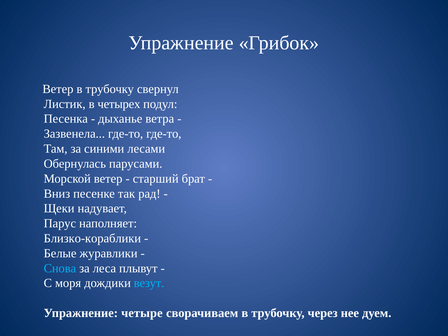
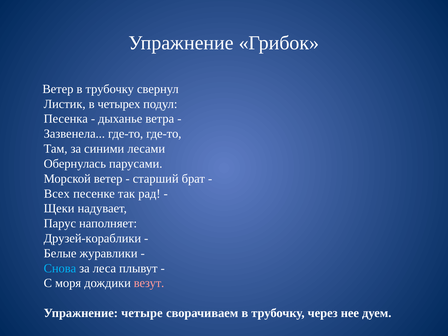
Вниз: Вниз -> Всех
Близко-кораблики: Близко-кораблики -> Друзей-кораблики
везут colour: light blue -> pink
